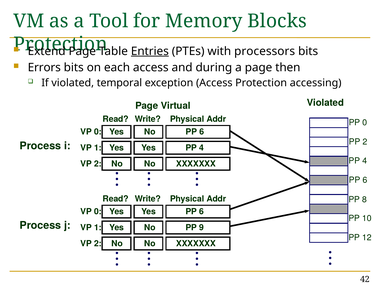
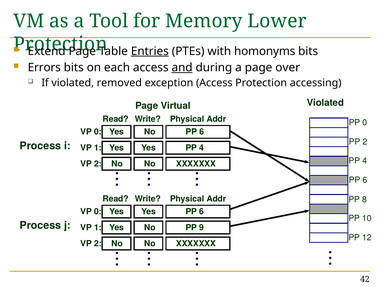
Blocks: Blocks -> Lower
processors: processors -> homonyms
and underline: none -> present
then: then -> over
temporal: temporal -> removed
